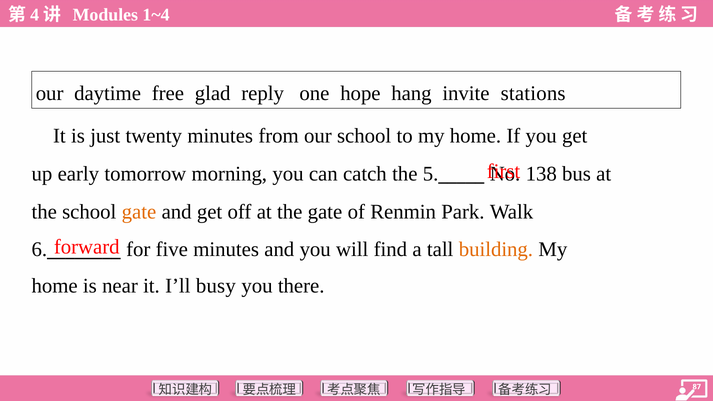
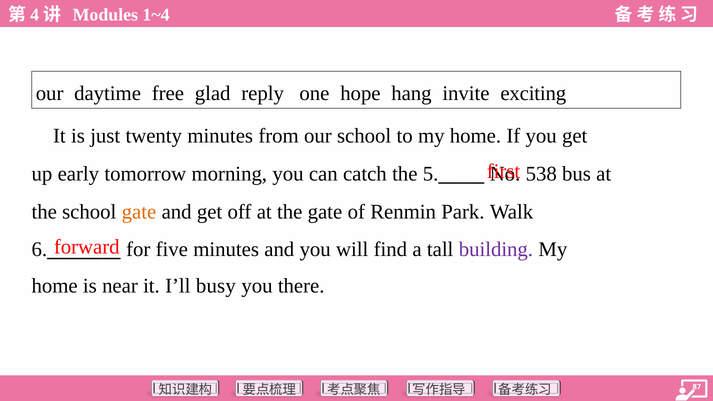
stations: stations -> exciting
138: 138 -> 538
building colour: orange -> purple
